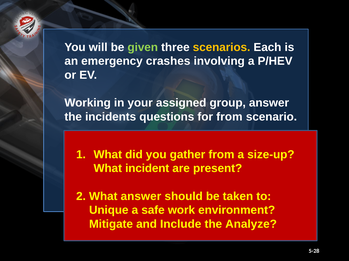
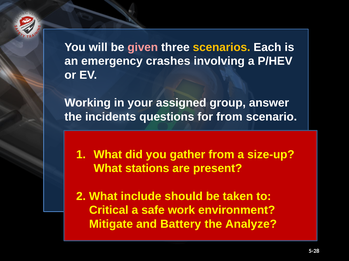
given colour: light green -> pink
incident: incident -> stations
What answer: answer -> include
Unique: Unique -> Critical
Include: Include -> Battery
